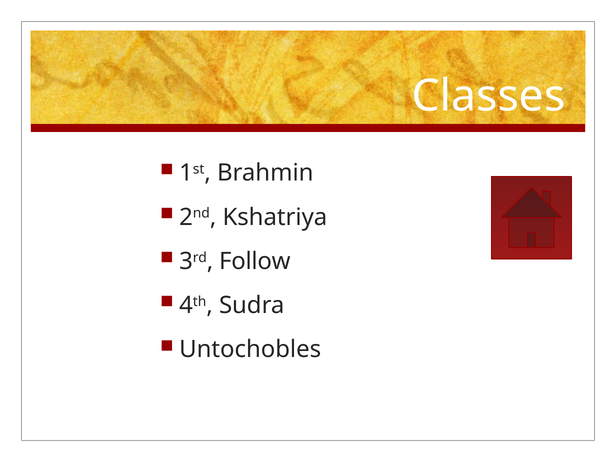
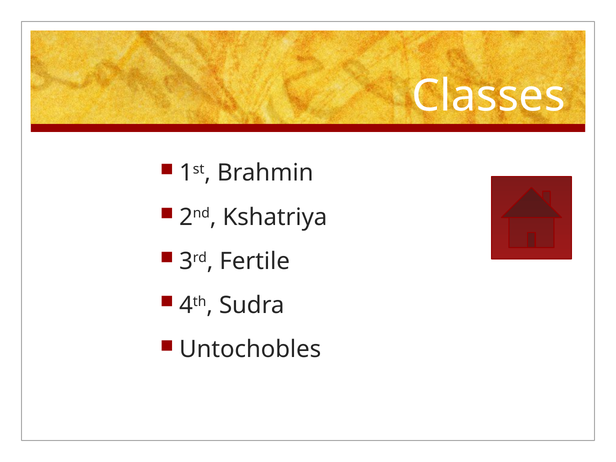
Follow: Follow -> Fertile
